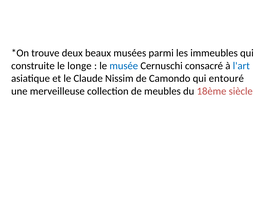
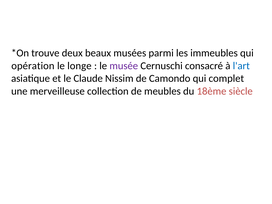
construite: construite -> opération
musée colour: blue -> purple
entouré: entouré -> complet
